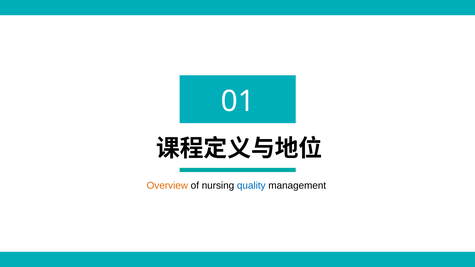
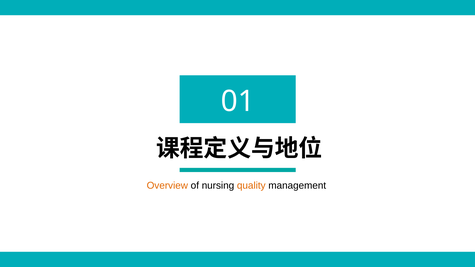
quality colour: blue -> orange
